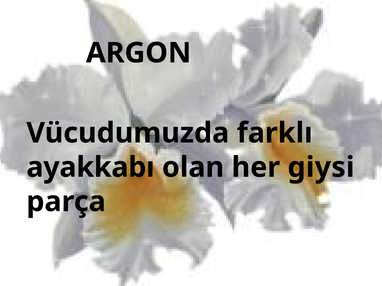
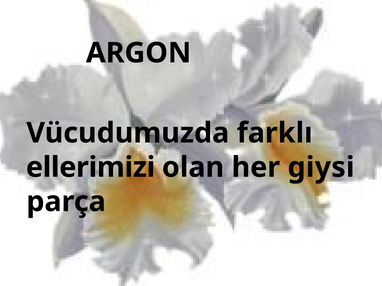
ayakkabı: ayakkabı -> ellerimizi
